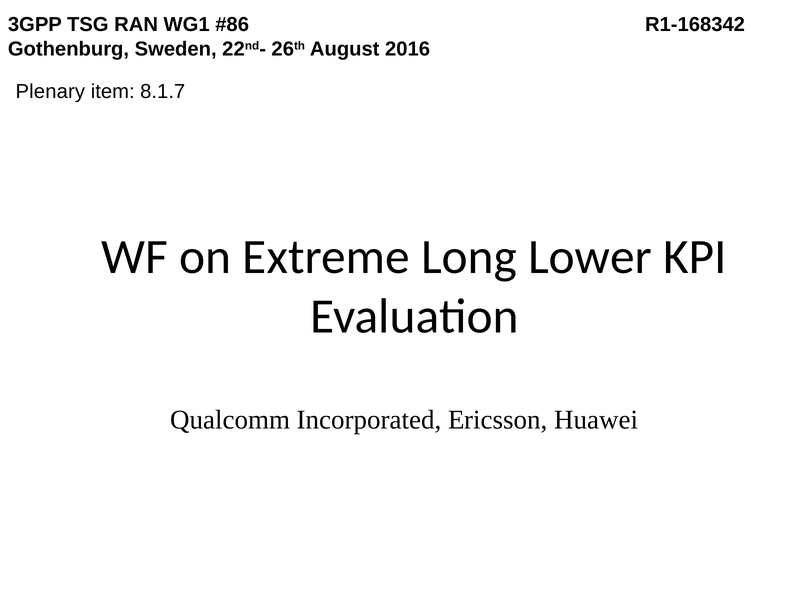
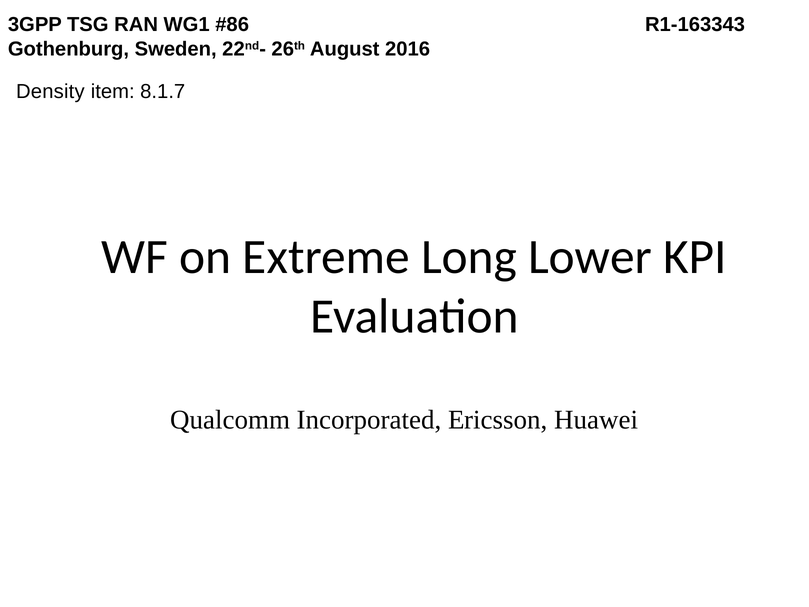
R1-168342: R1-168342 -> R1-163343
Plenary: Plenary -> Density
